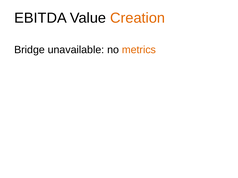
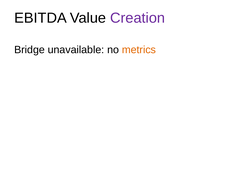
Creation colour: orange -> purple
